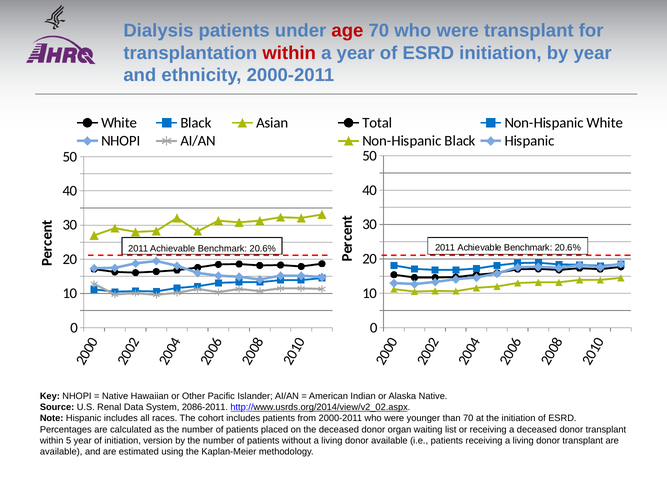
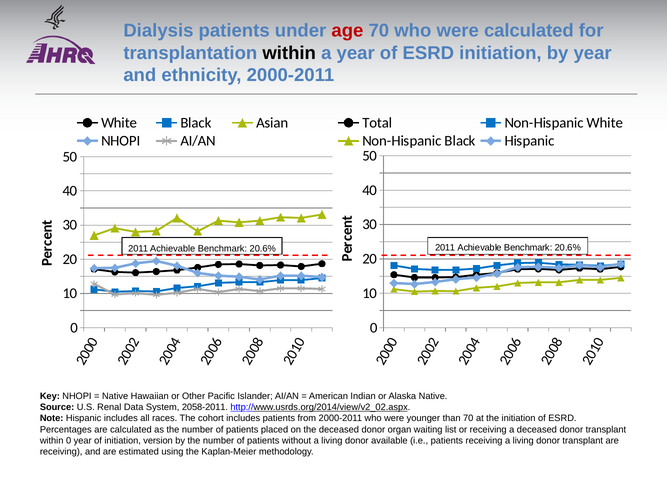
were transplant: transplant -> calculated
within at (289, 53) colour: red -> black
2086-2011: 2086-2011 -> 2058-2011
within 5: 5 -> 0
available at (61, 452): available -> receiving
